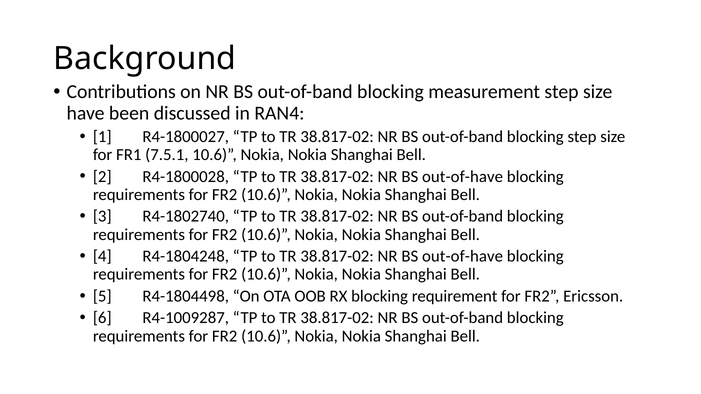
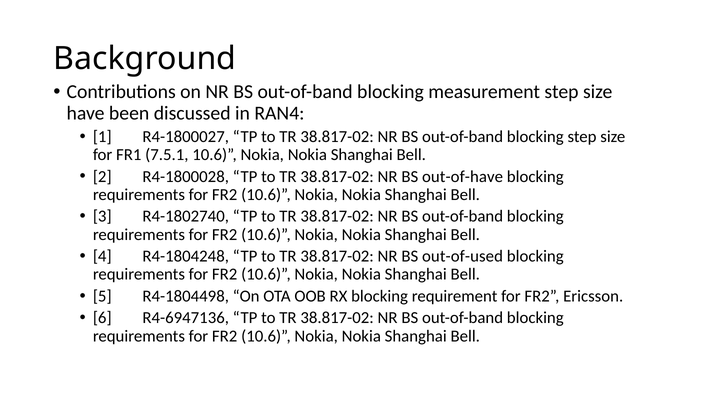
out-of-have at (463, 256): out-of-have -> out-of-used
R4-1009287: R4-1009287 -> R4-6947136
